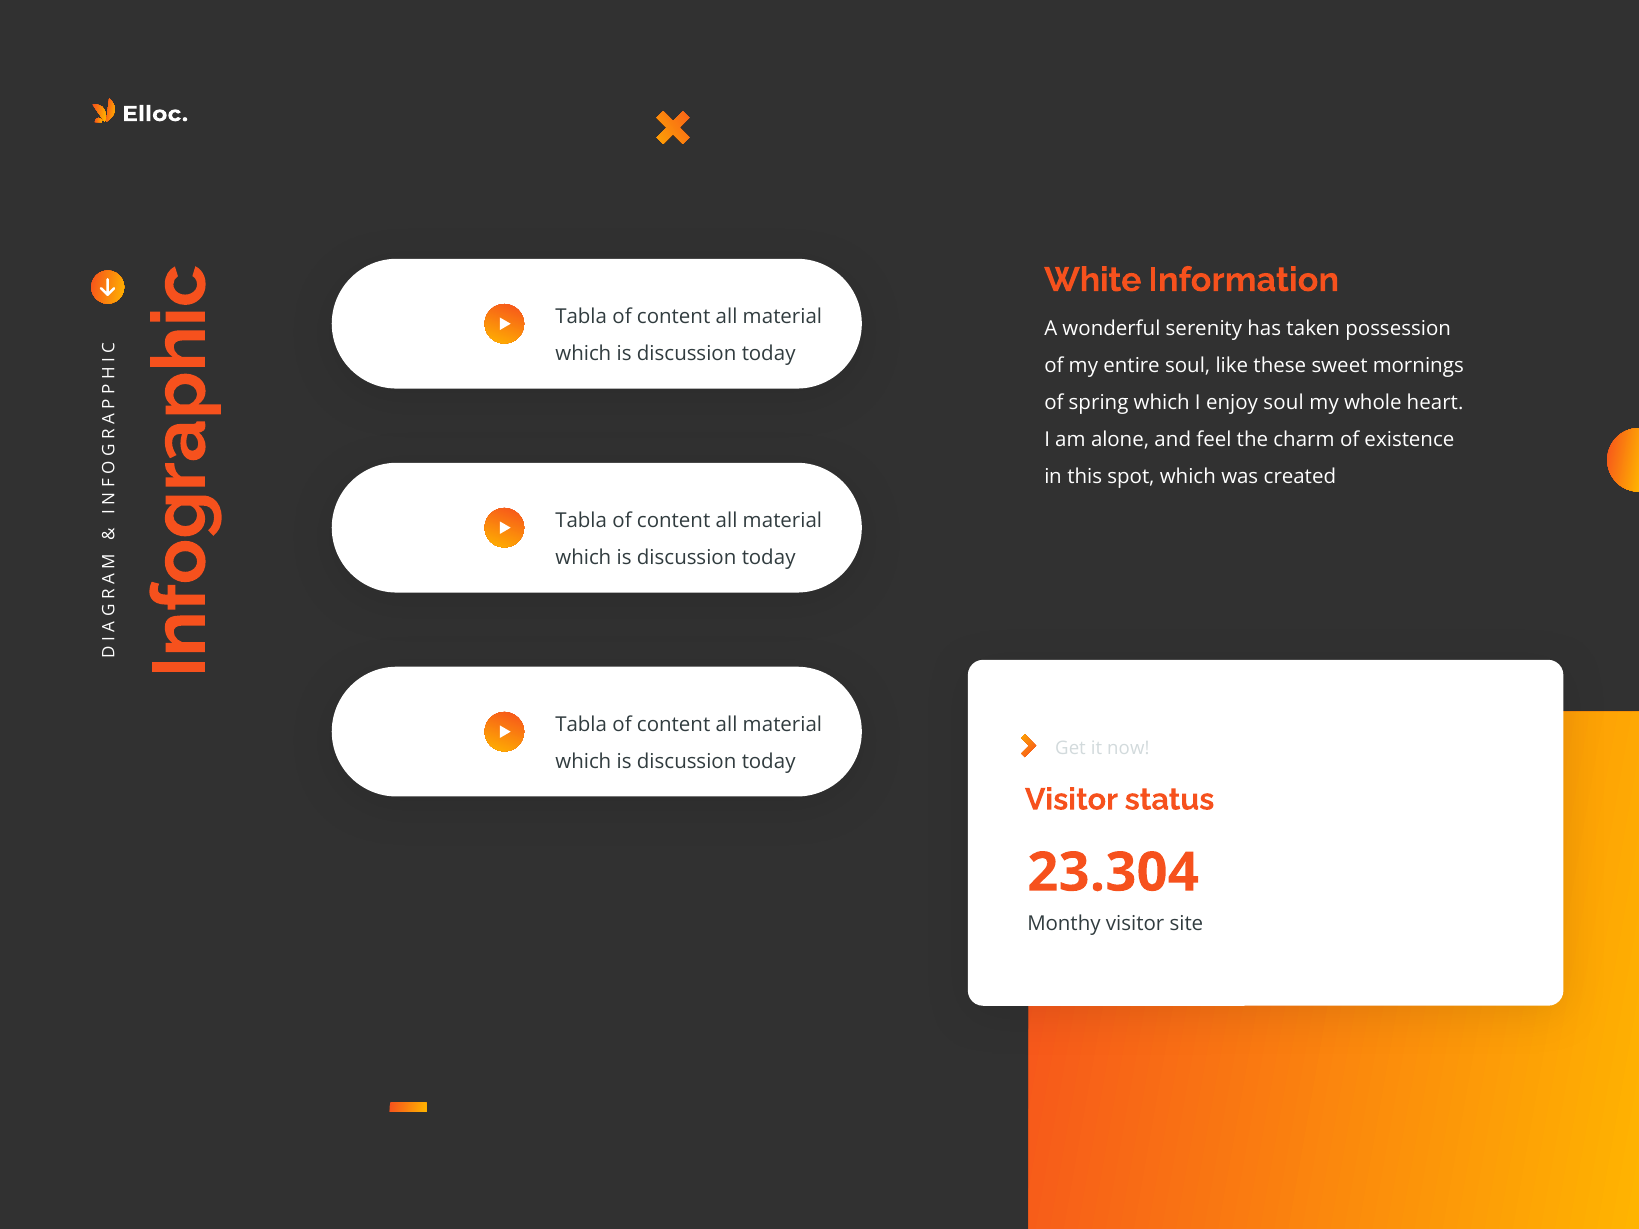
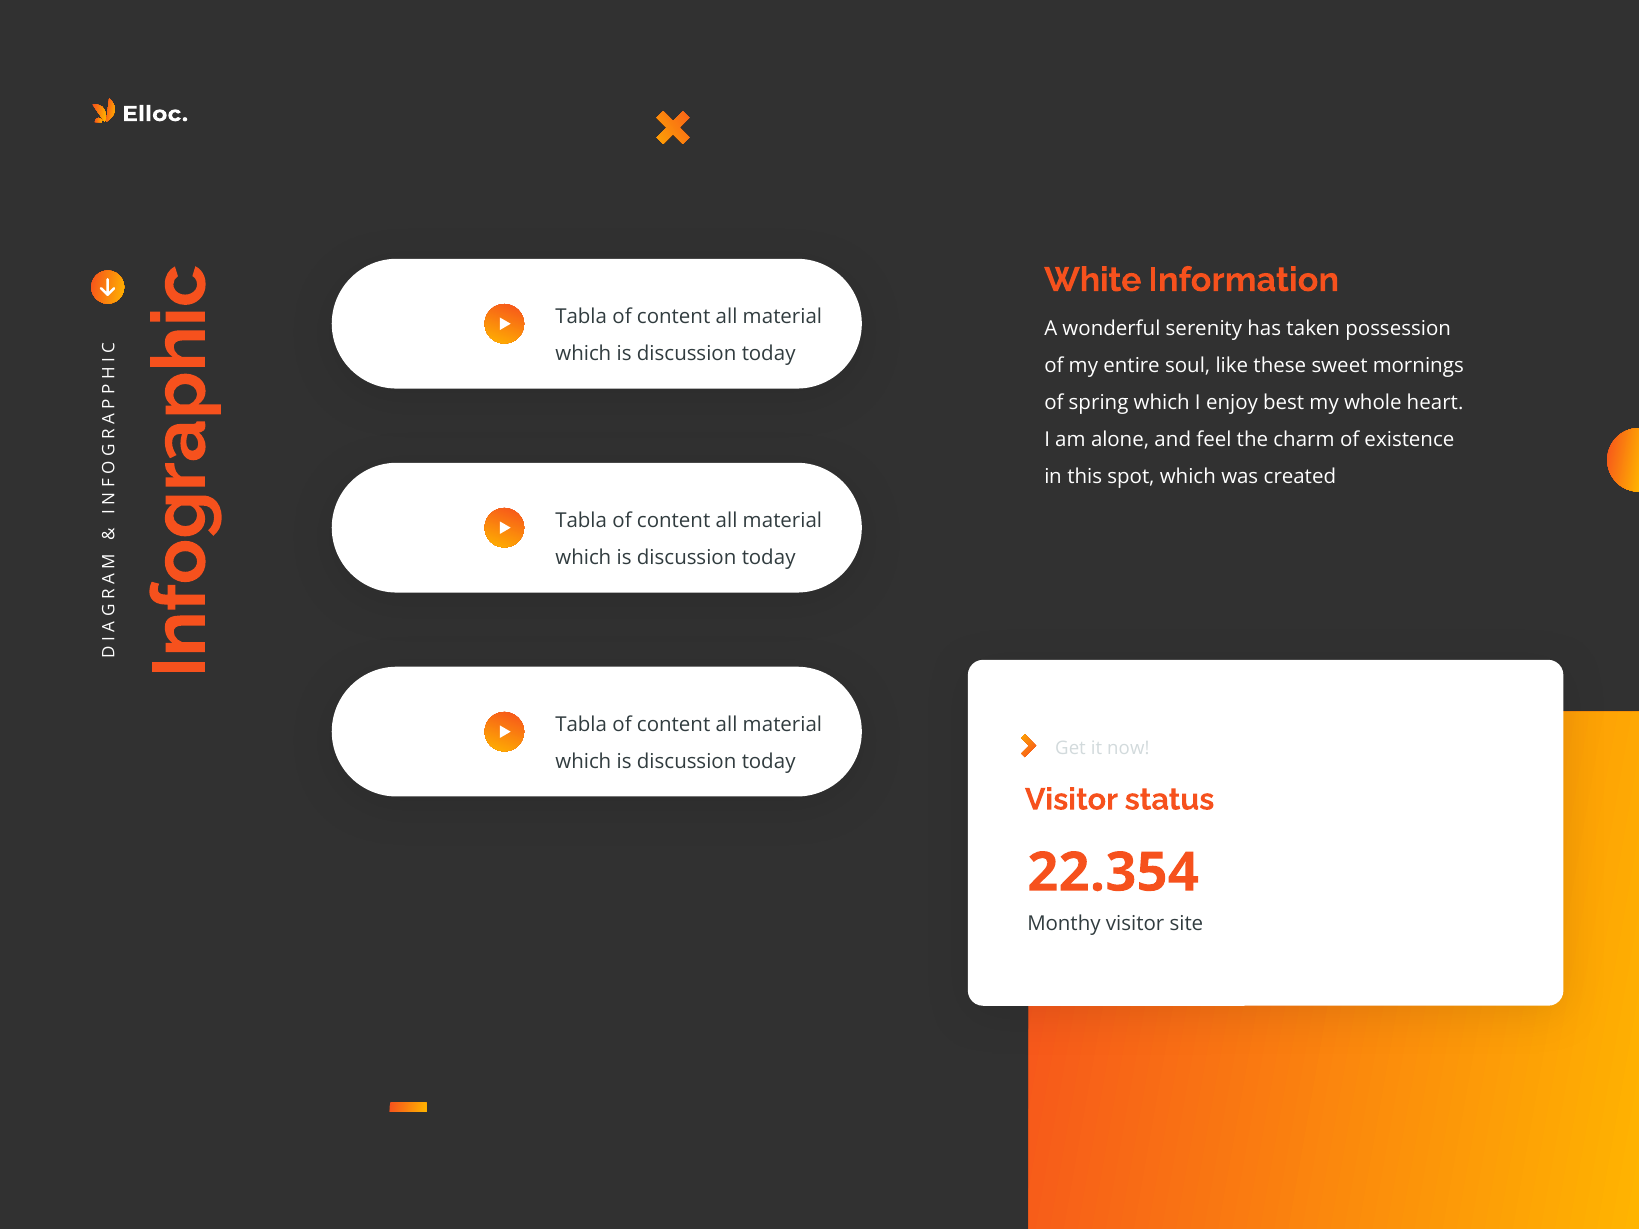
enjoy soul: soul -> best
23.304: 23.304 -> 22.354
